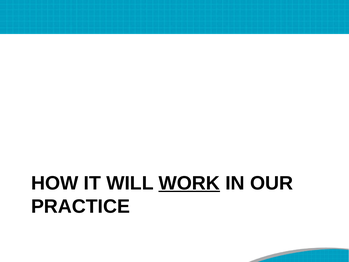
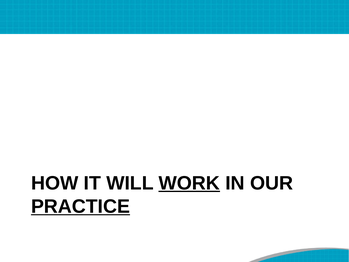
PRACTICE underline: none -> present
